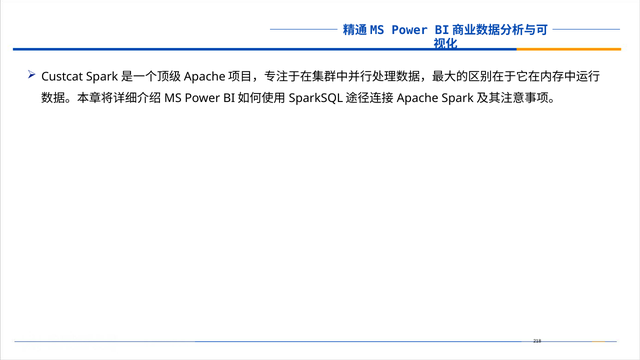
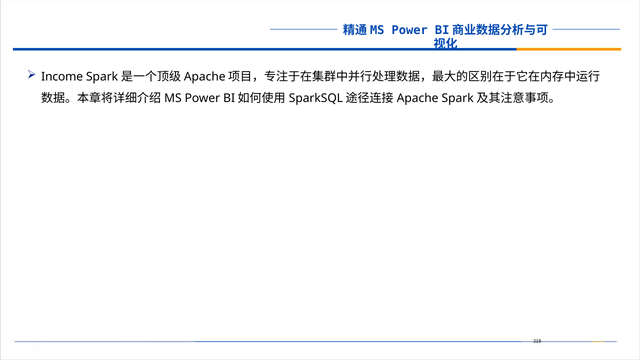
Custcat: Custcat -> Income
